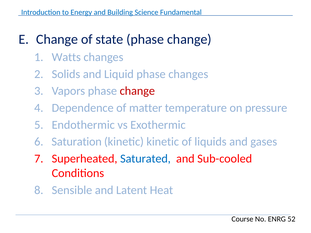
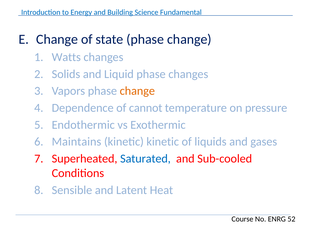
change at (137, 91) colour: red -> orange
matter: matter -> cannot
Saturation: Saturation -> Maintains
